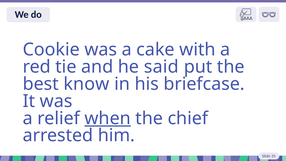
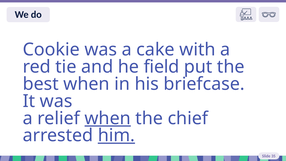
said: said -> field
best know: know -> when
him underline: none -> present
